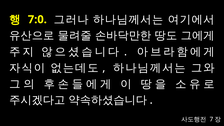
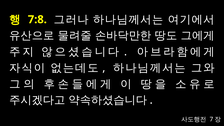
7:0: 7:0 -> 7:8
